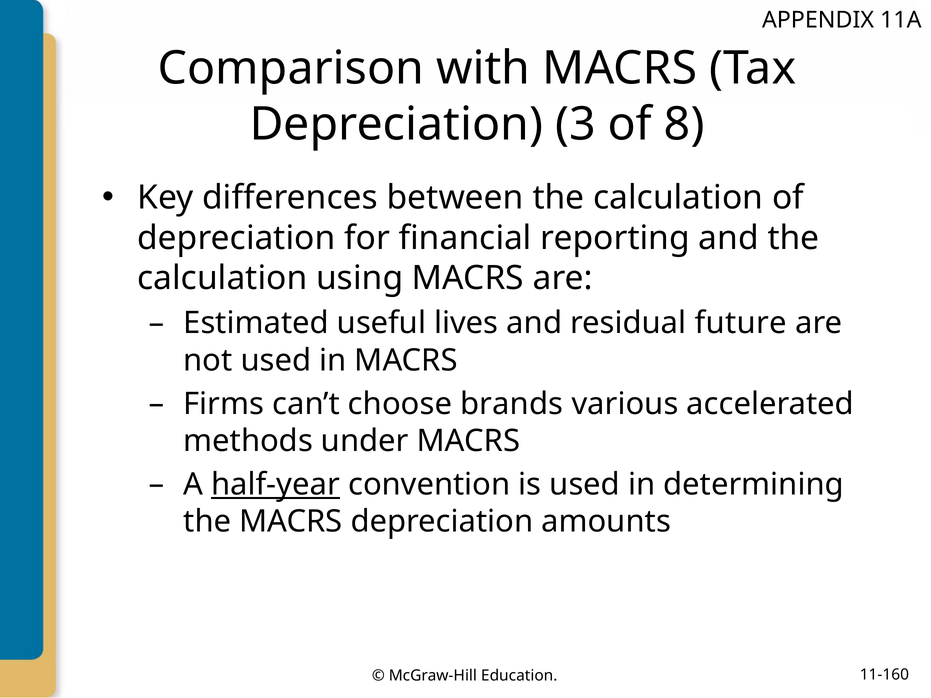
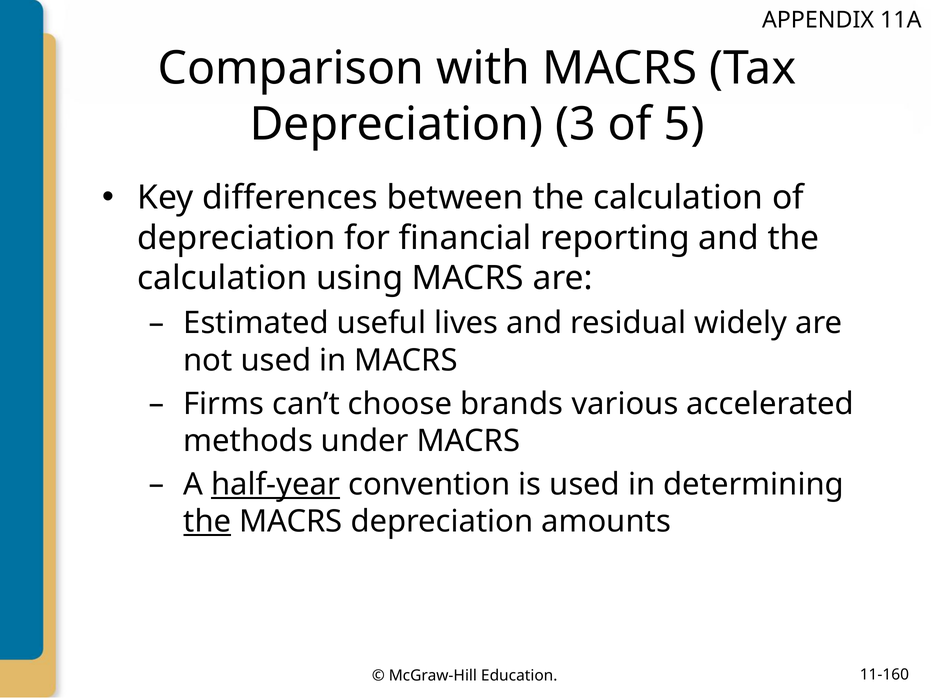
8: 8 -> 5
future: future -> widely
the at (207, 522) underline: none -> present
